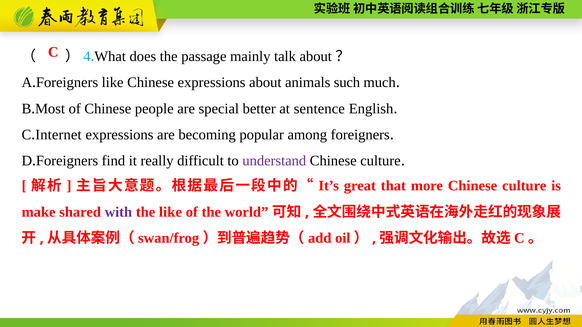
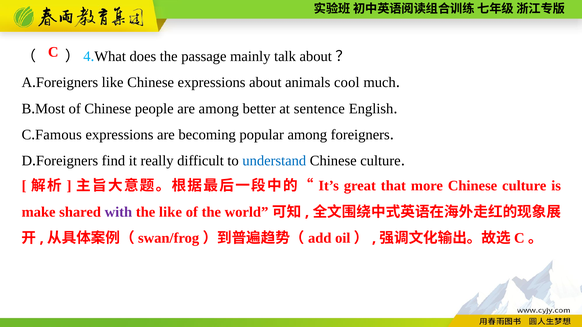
such: such -> cool
are special: special -> among
Internet: Internet -> Famous
understand colour: purple -> blue
